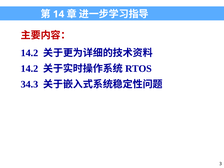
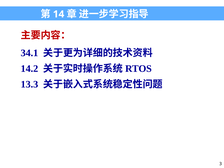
14.2 at (29, 53): 14.2 -> 34.1
34.3: 34.3 -> 13.3
